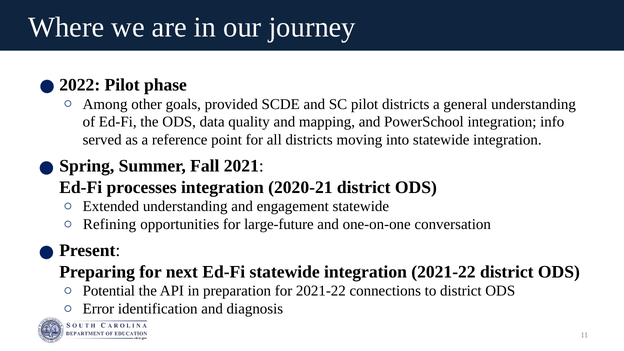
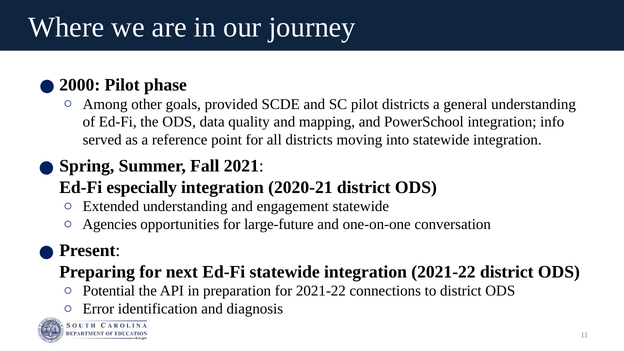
2022: 2022 -> 2000
processes: processes -> especially
Refining: Refining -> Agencies
